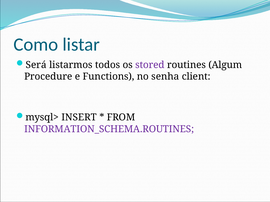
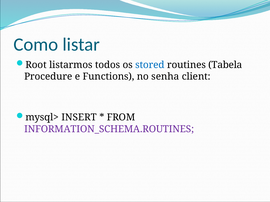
Será: Será -> Root
stored colour: purple -> blue
Algum: Algum -> Tabela
